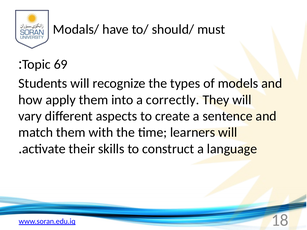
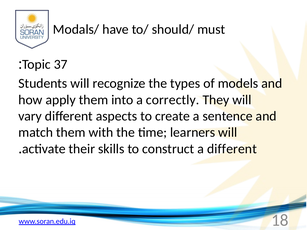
69: 69 -> 37
a language: language -> different
